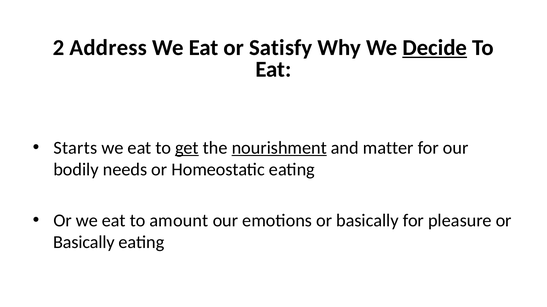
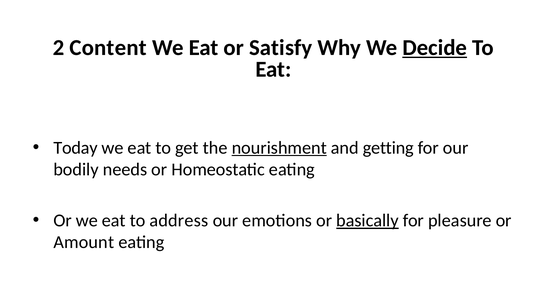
Address: Address -> Content
Starts: Starts -> Today
get underline: present -> none
matter: matter -> getting
amount: amount -> address
basically at (367, 221) underline: none -> present
Basically at (84, 243): Basically -> Amount
